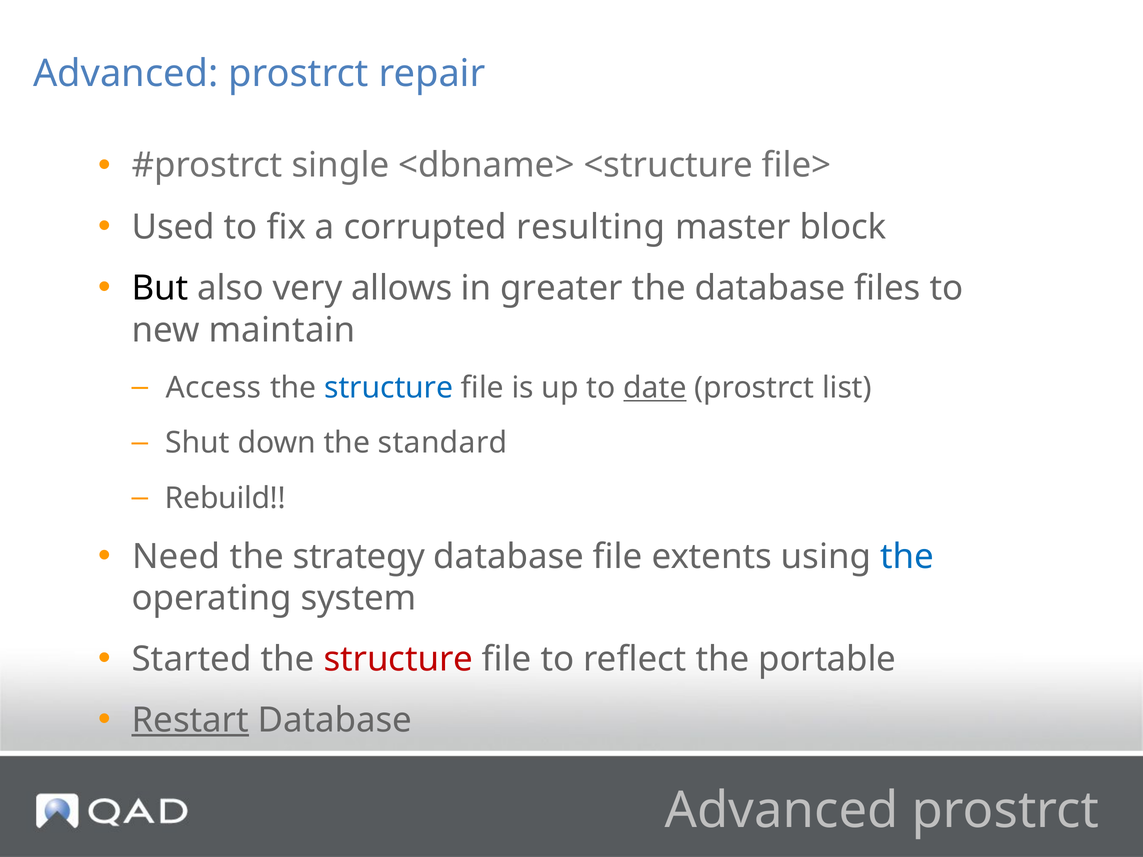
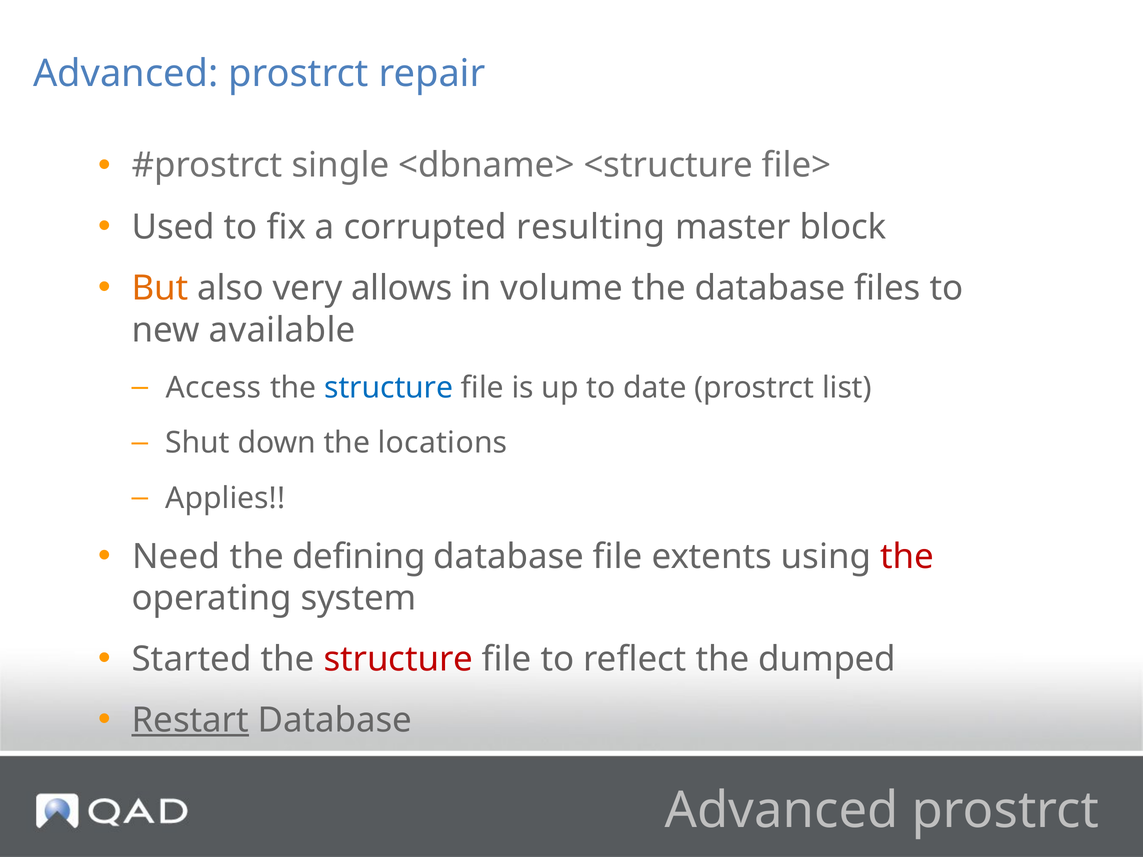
But colour: black -> orange
greater: greater -> volume
maintain: maintain -> available
date underline: present -> none
standard: standard -> locations
Rebuild: Rebuild -> Applies
strategy: strategy -> defining
the at (907, 557) colour: blue -> red
portable: portable -> dumped
